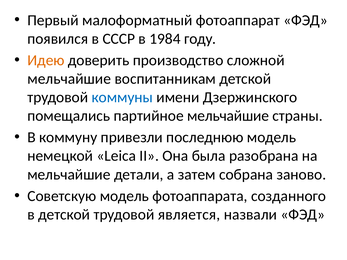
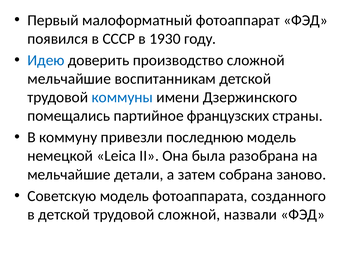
1984: 1984 -> 1930
Идею colour: orange -> blue
партийное мельчайшие: мельчайшие -> французских
трудовой является: является -> сложной
